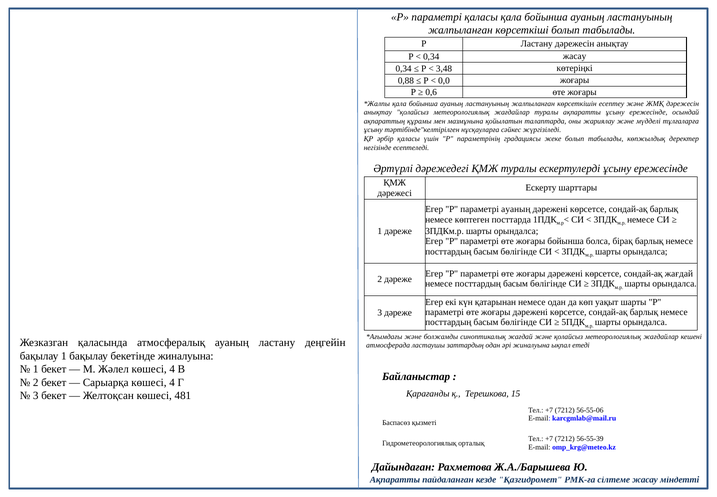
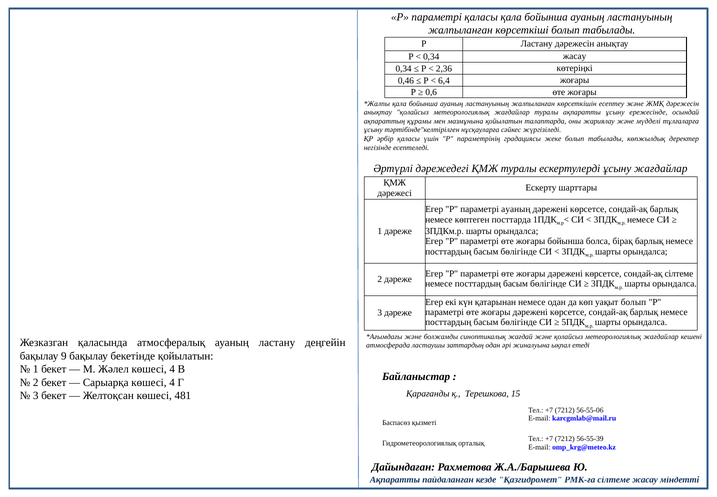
3,48: 3,48 -> 2,36
0,88: 0,88 -> 0,46
0,0: 0,0 -> 6,4
ескертулерді ұсыну ережесінде: ережесінде -> жағдайлар
сондай-ақ жағдай: жағдай -> сілтеме
уақыт шарты: шарты -> болып
бақылау 1: 1 -> 9
бекетінде жиналуына: жиналуына -> қойылатын
